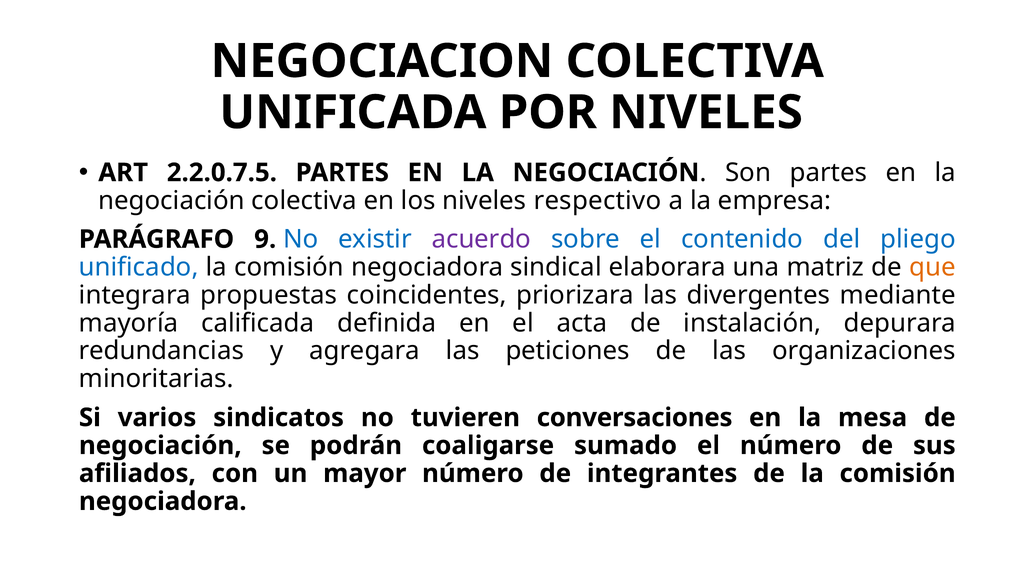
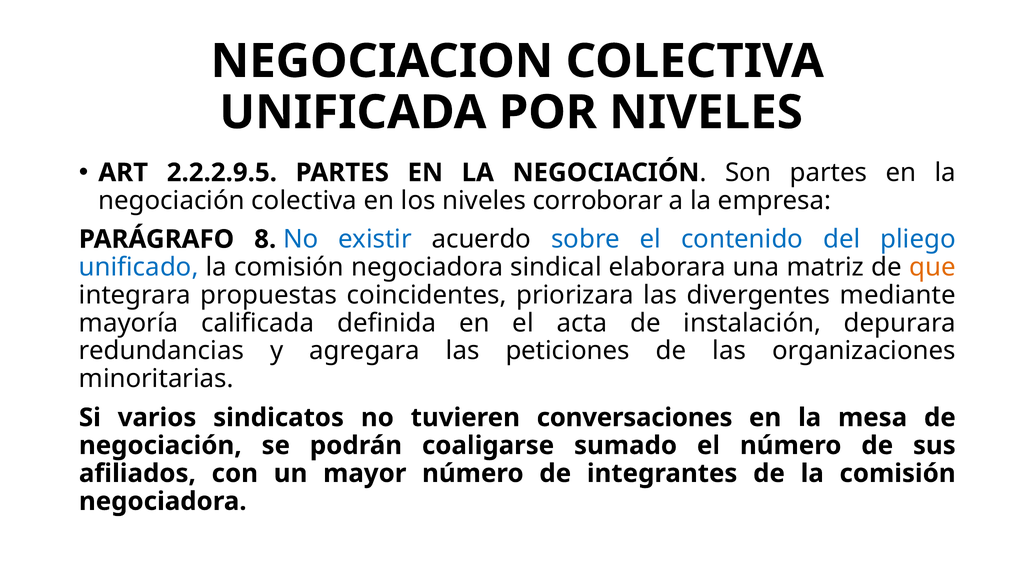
2.2.0.7.5: 2.2.0.7.5 -> 2.2.2.9.5
respectivo: respectivo -> corroborar
9: 9 -> 8
acuerdo colour: purple -> black
